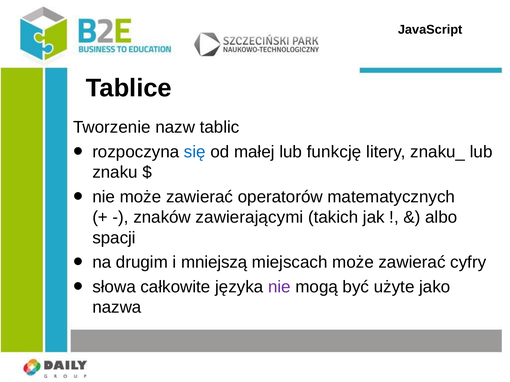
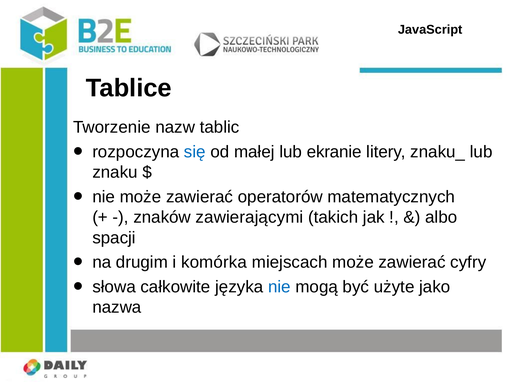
funkcję: funkcję -> ekranie
mniejszą: mniejszą -> komórka
nie at (279, 287) colour: purple -> blue
